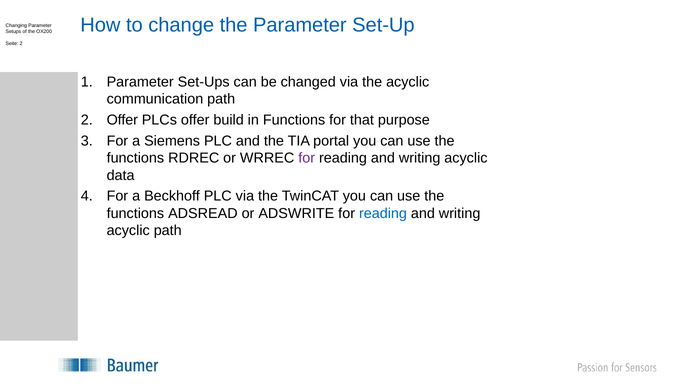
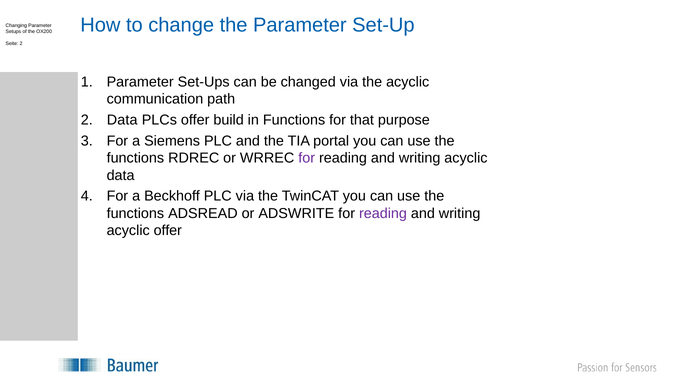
2 Offer: Offer -> Data
reading at (383, 213) colour: blue -> purple
acyclic path: path -> offer
